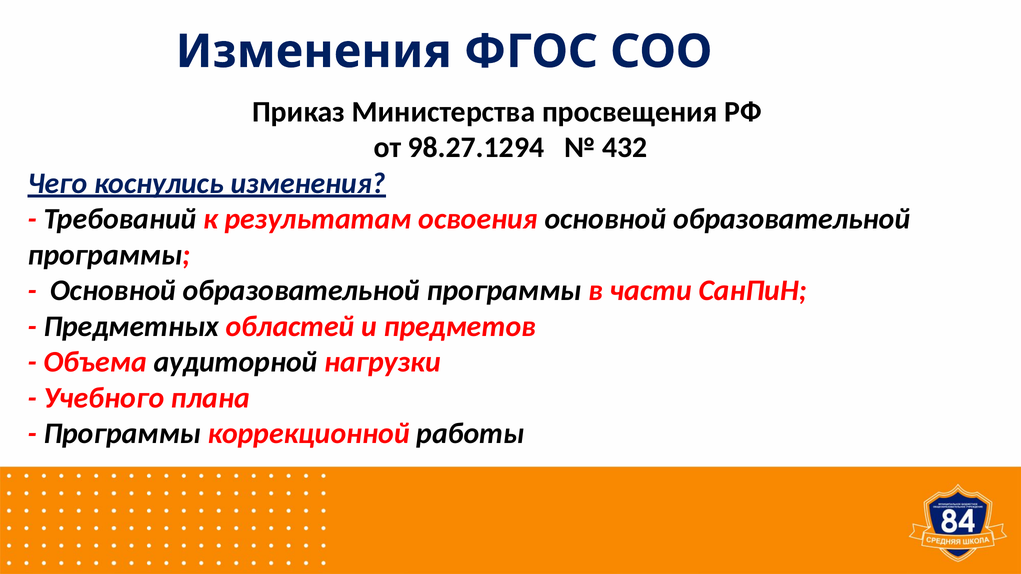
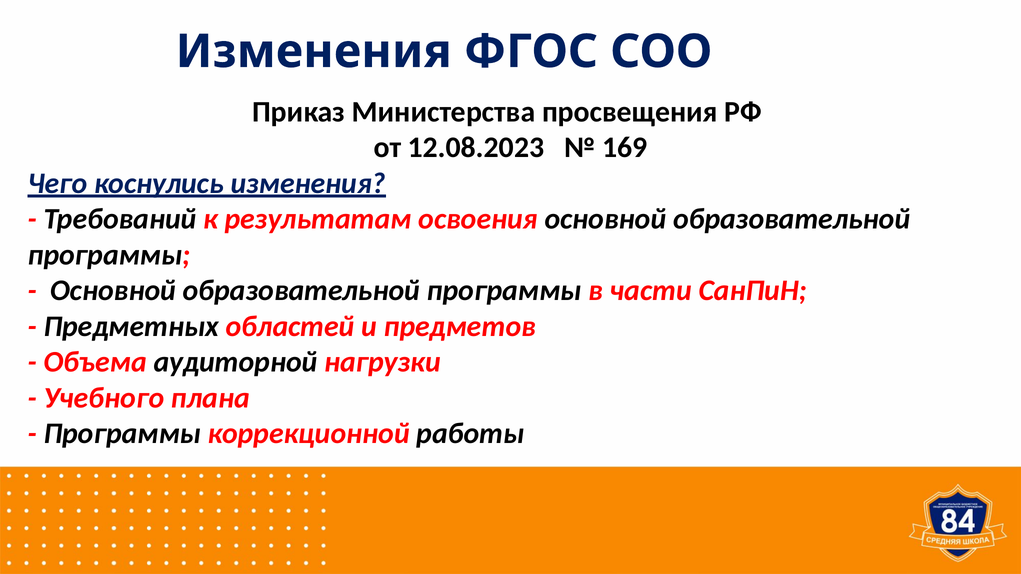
98.27.1294: 98.27.1294 -> 12.08.2023
432: 432 -> 169
